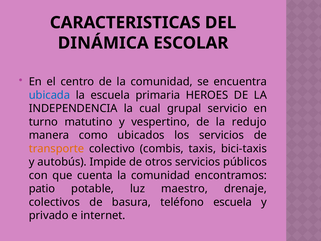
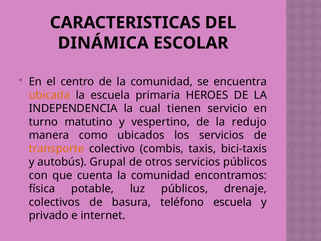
ubicada colour: blue -> orange
grupal: grupal -> tienen
Impide: Impide -> Grupal
patio: patio -> física
luz maestro: maestro -> públicos
